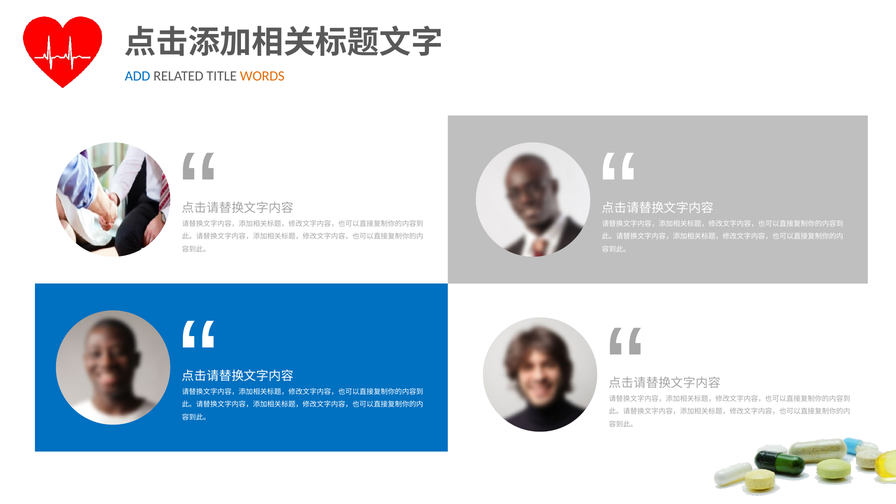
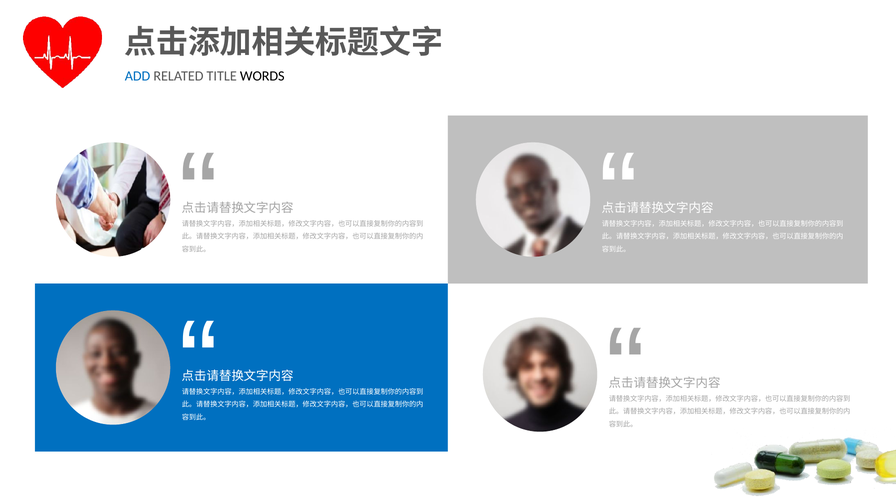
WORDS colour: orange -> black
